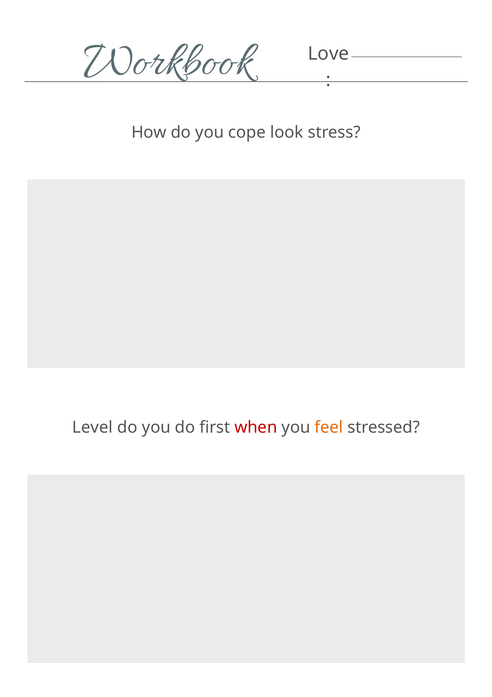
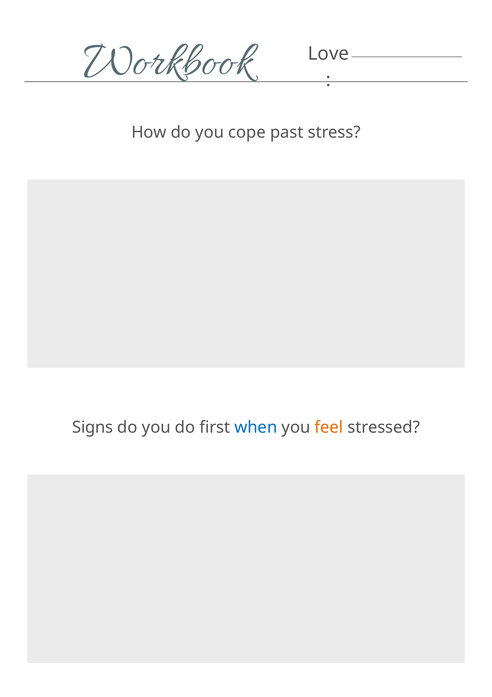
look: look -> past
Level: Level -> Signs
when colour: red -> blue
